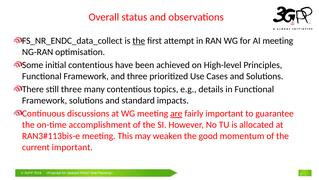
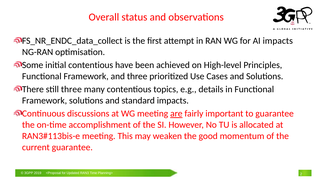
the at (139, 41) underline: present -> none
AI meeting: meeting -> impacts
current important: important -> guarantee
